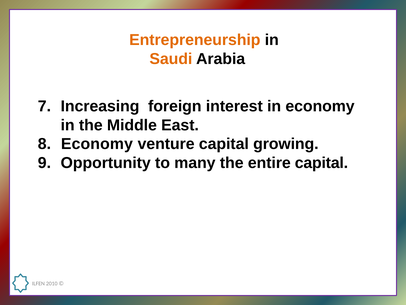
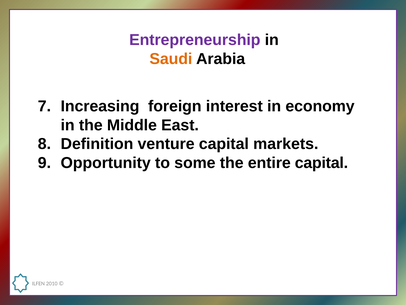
Entrepreneurship colour: orange -> purple
Economy at (97, 144): Economy -> Definition
growing: growing -> markets
many: many -> some
